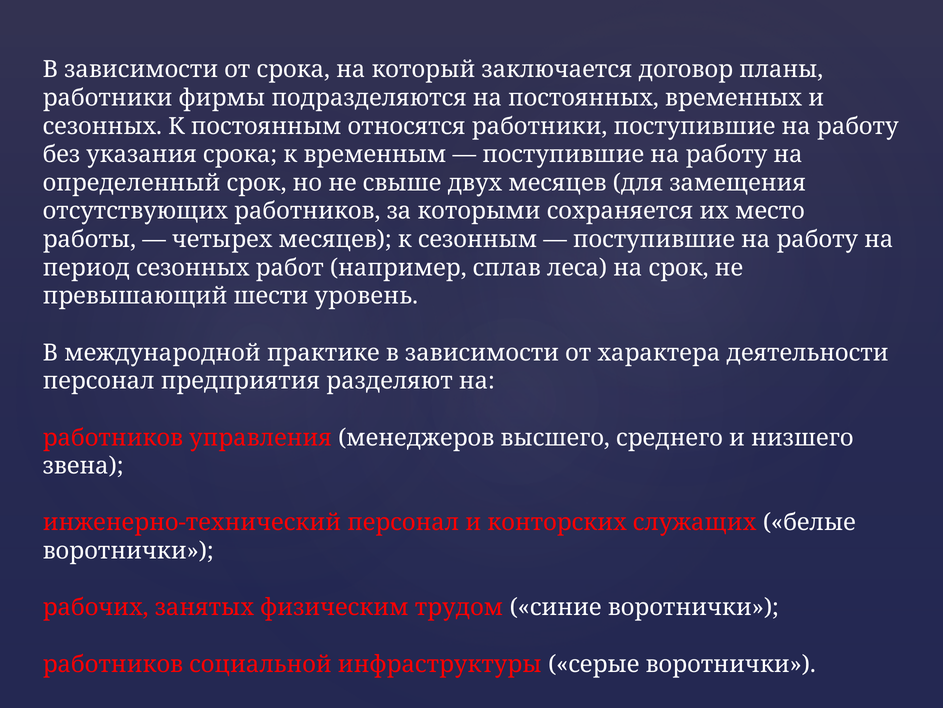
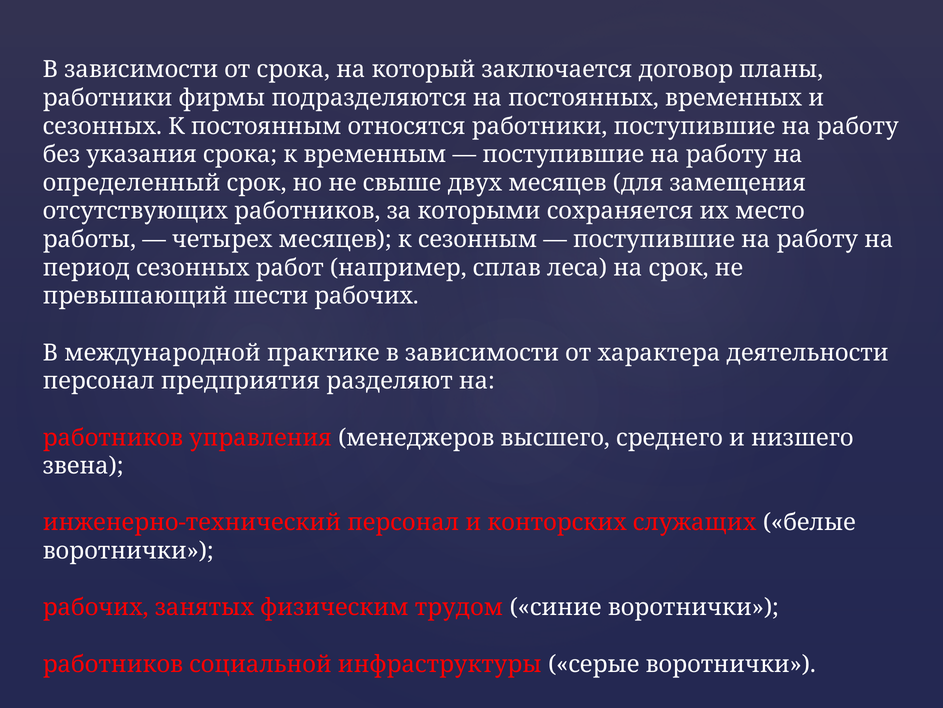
шести уровень: уровень -> рабочих
